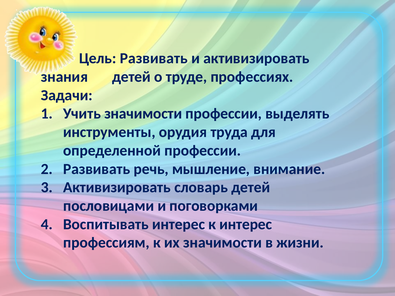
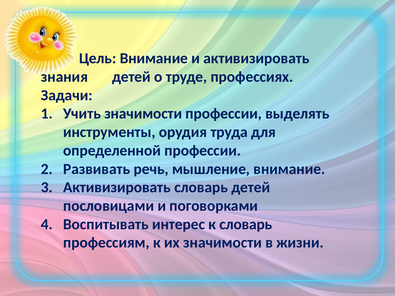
Цель Развивать: Развивать -> Внимание
к интерес: интерес -> словарь
